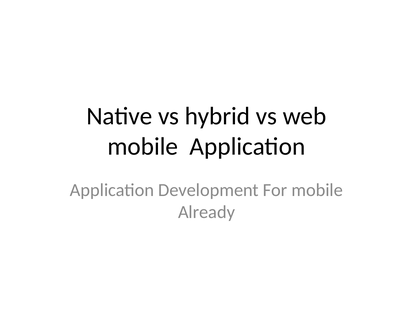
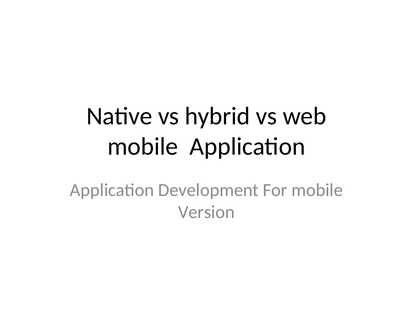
Already: Already -> Version
